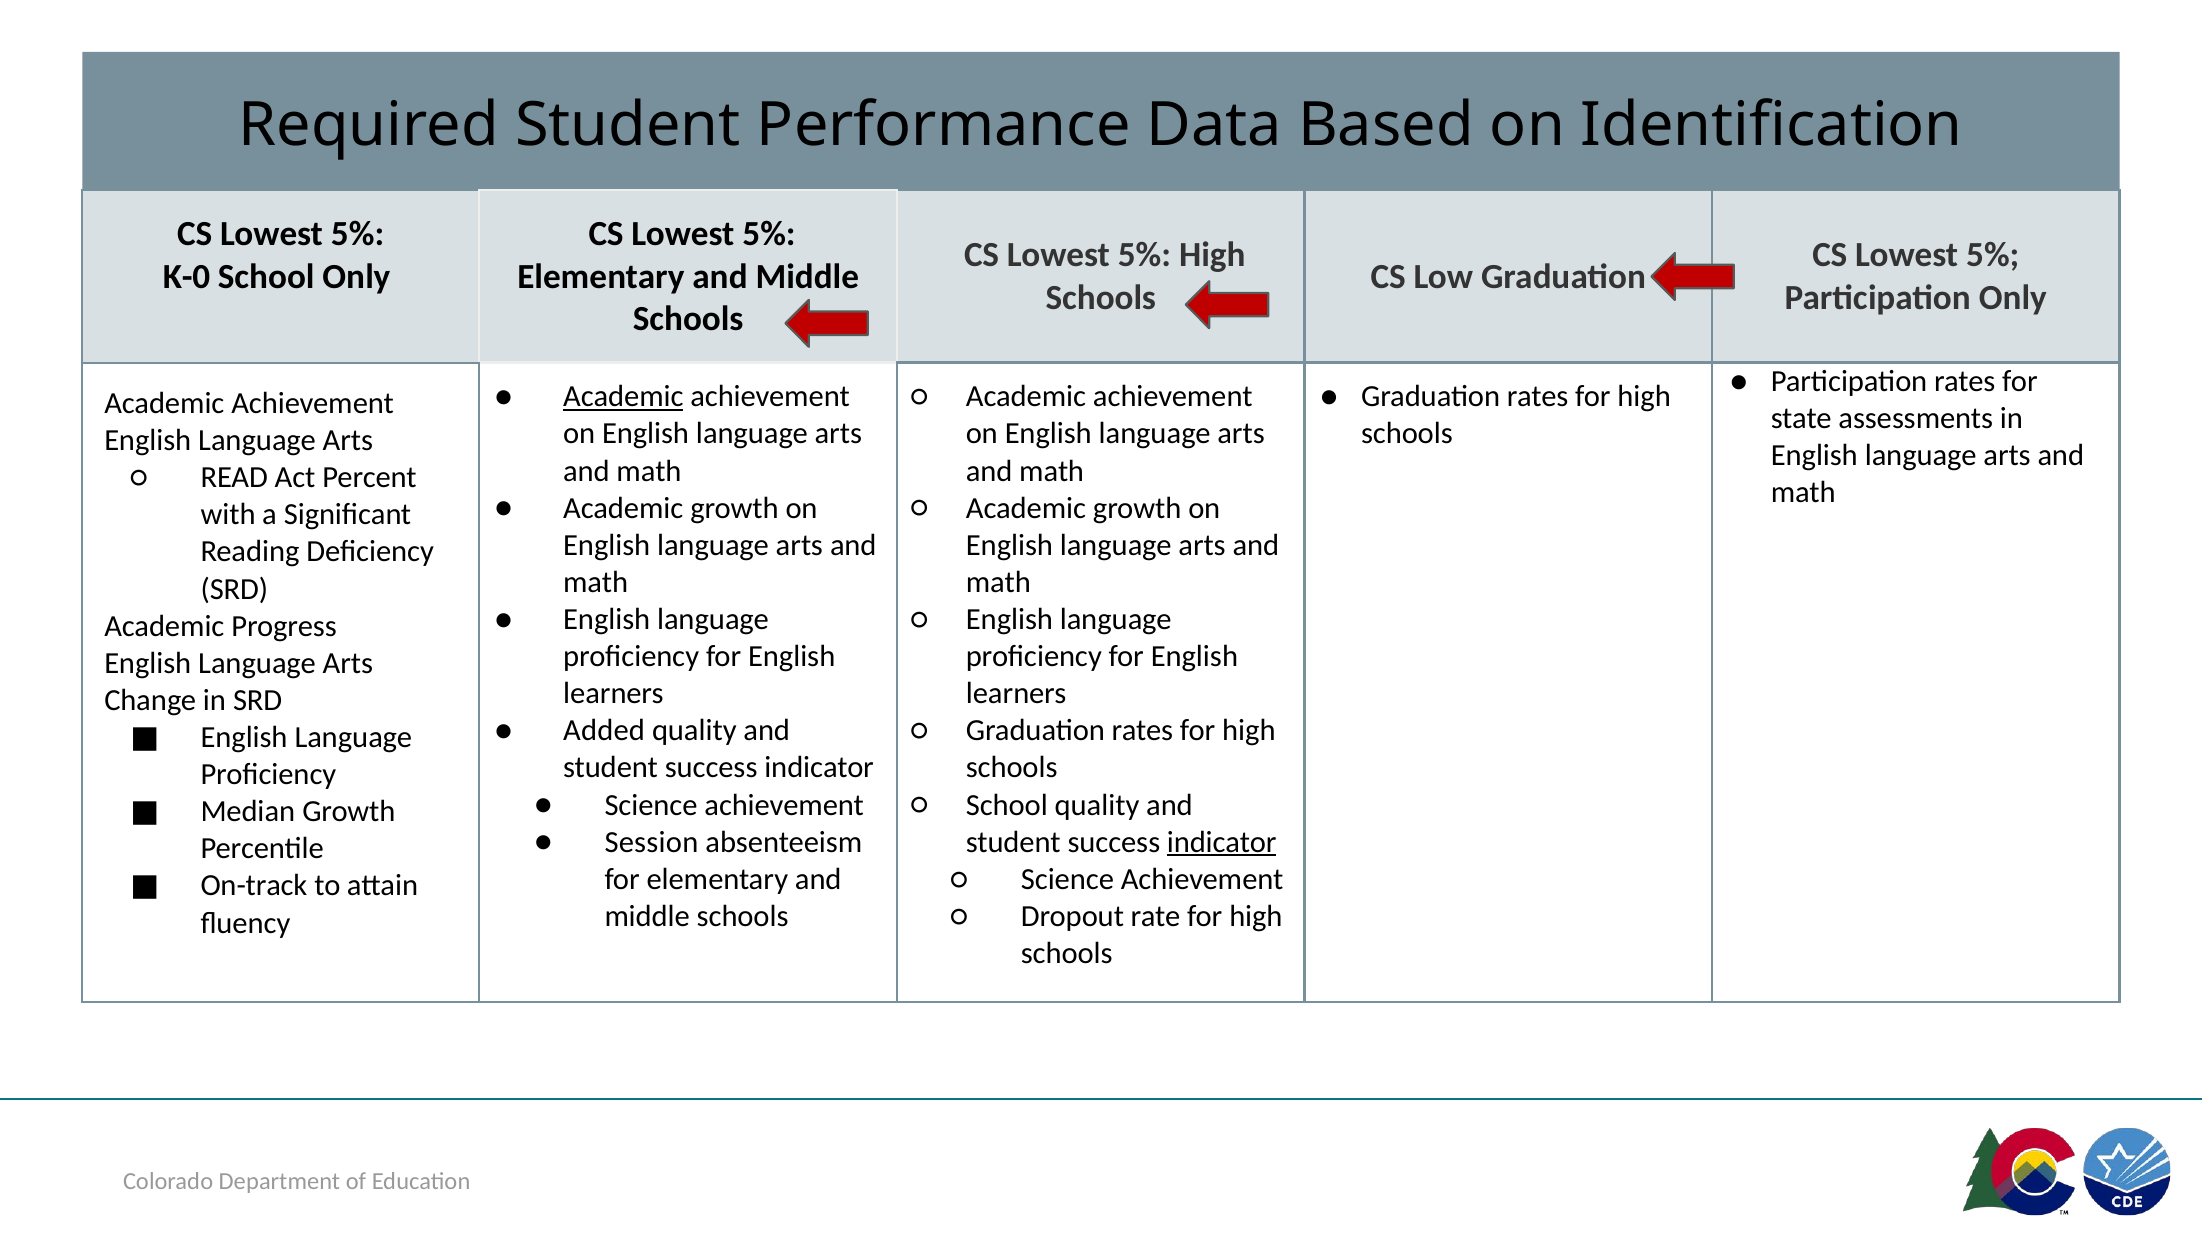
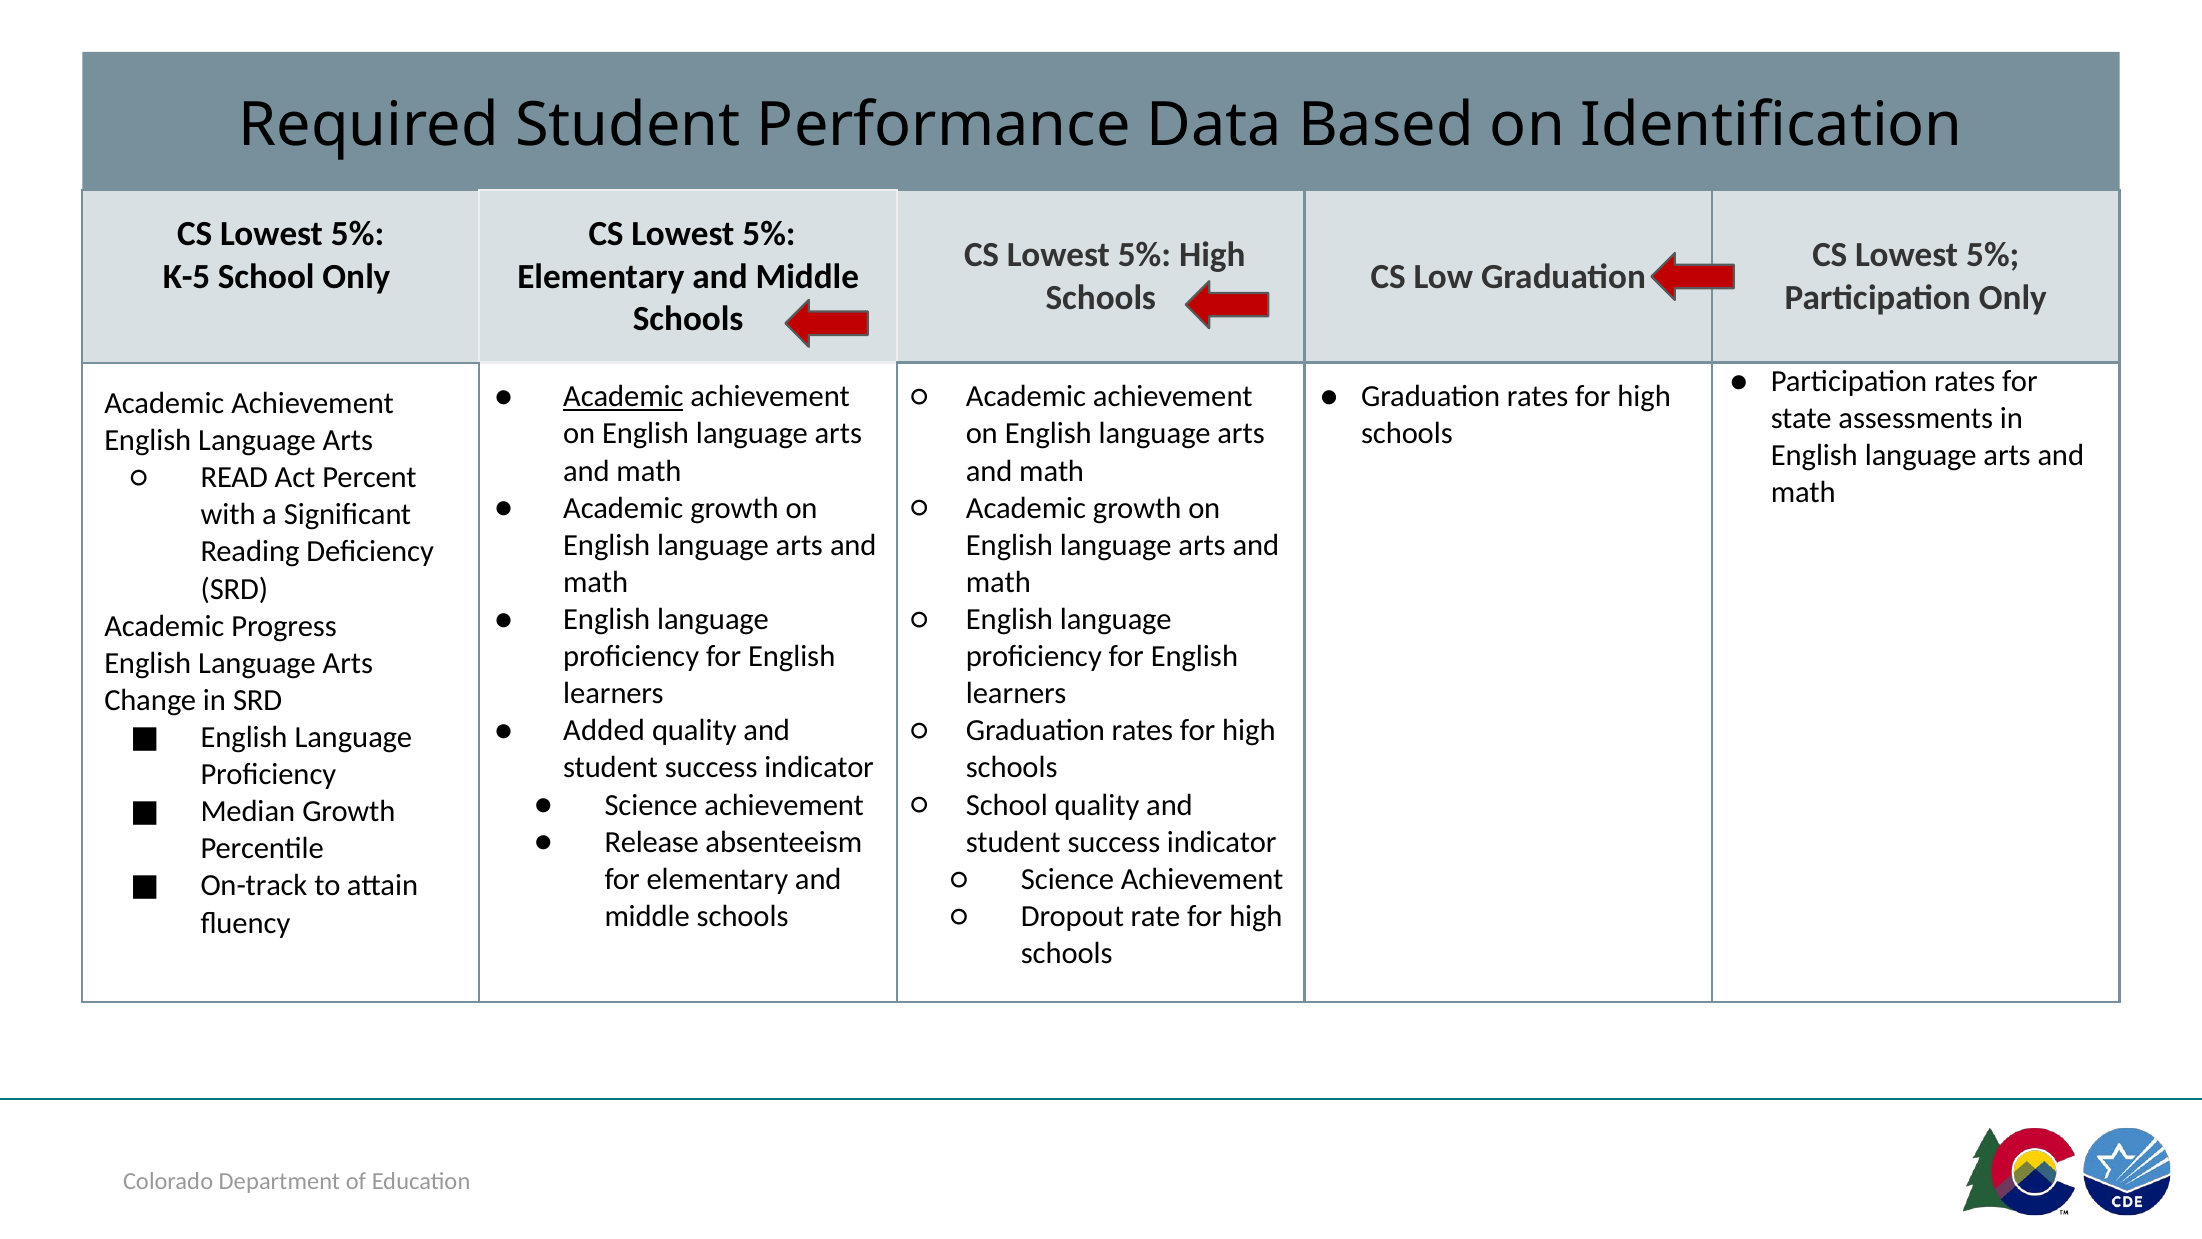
K-0: K-0 -> K-5
Session: Session -> Release
indicator at (1222, 842) underline: present -> none
